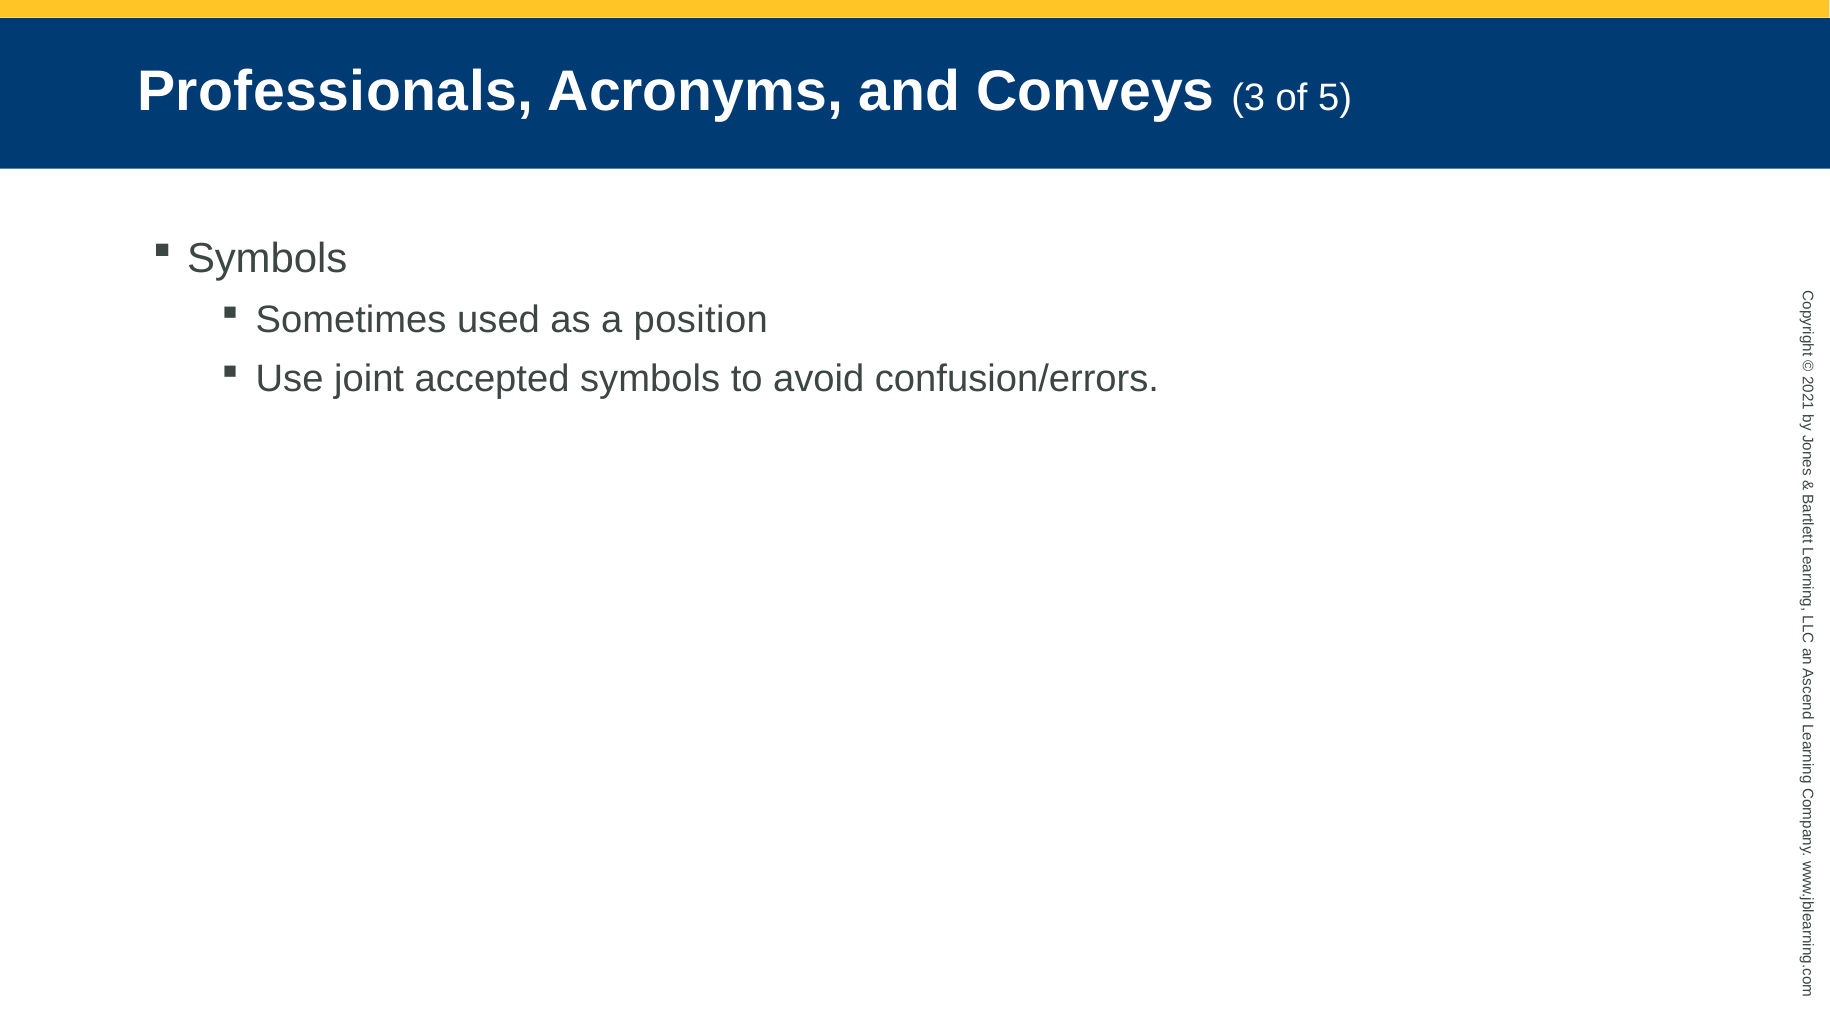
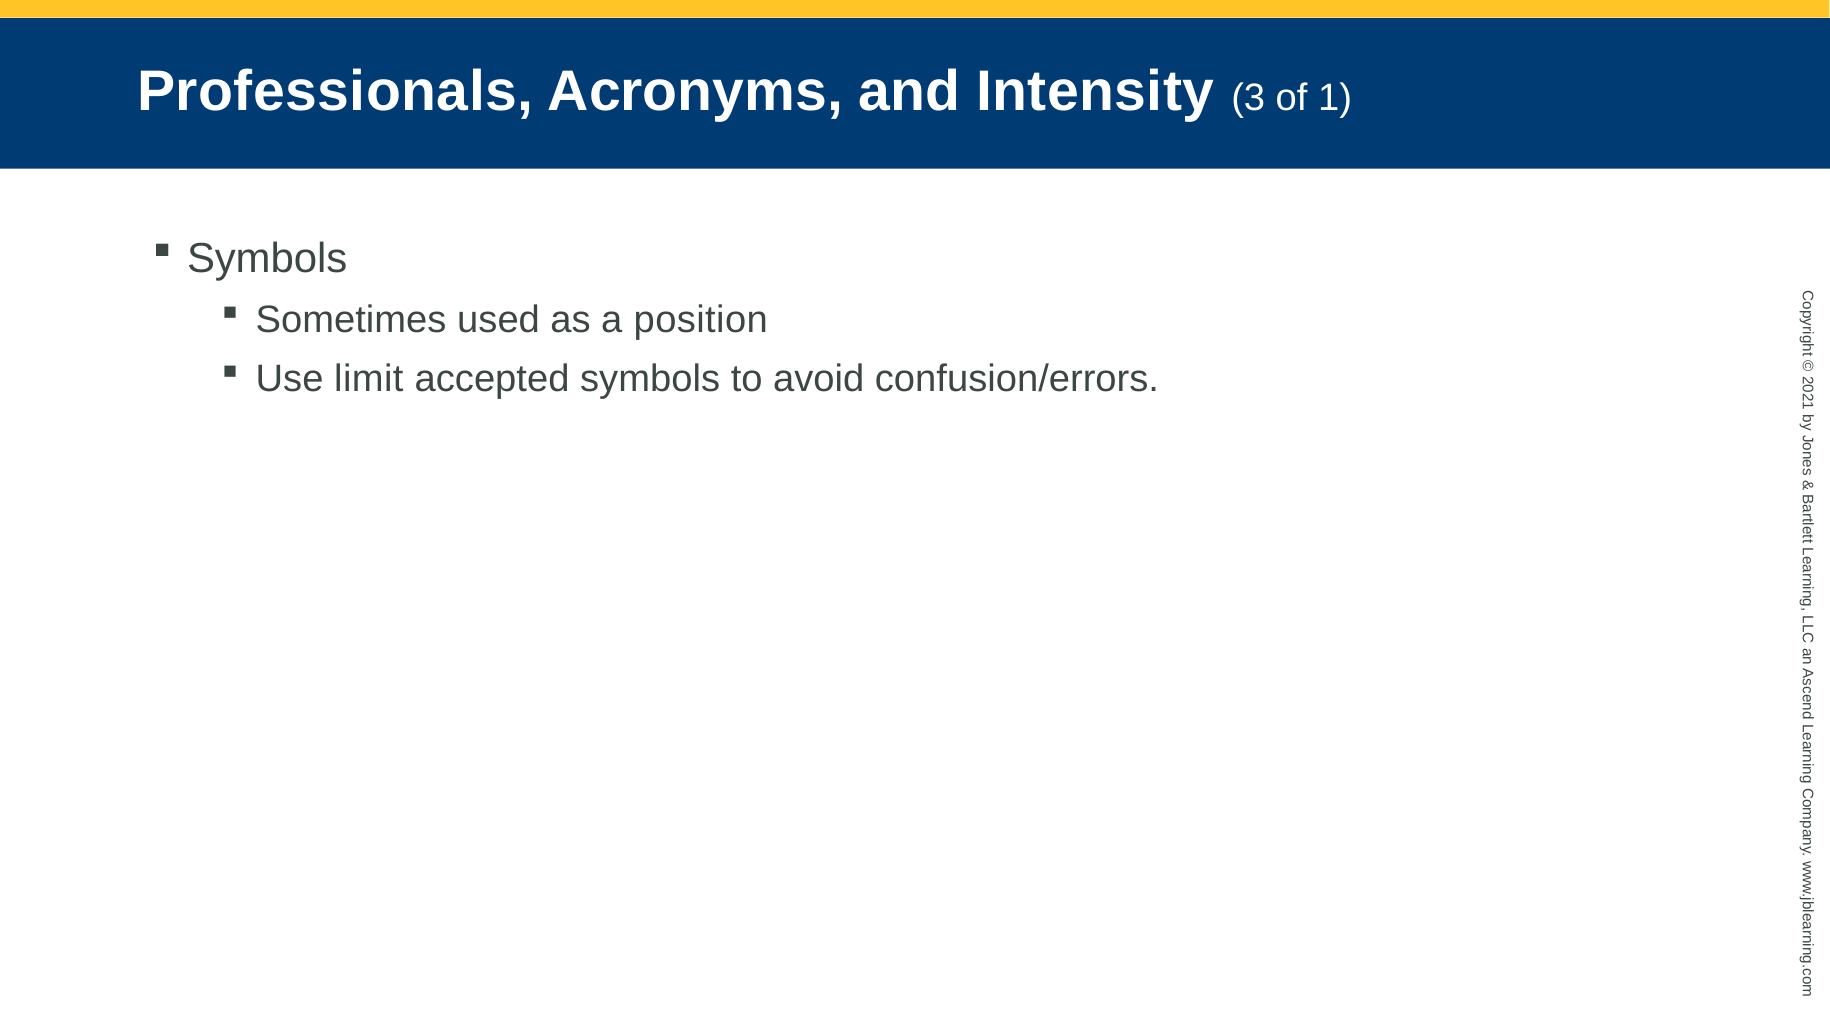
Conveys: Conveys -> Intensity
of 5: 5 -> 1
joint: joint -> limit
